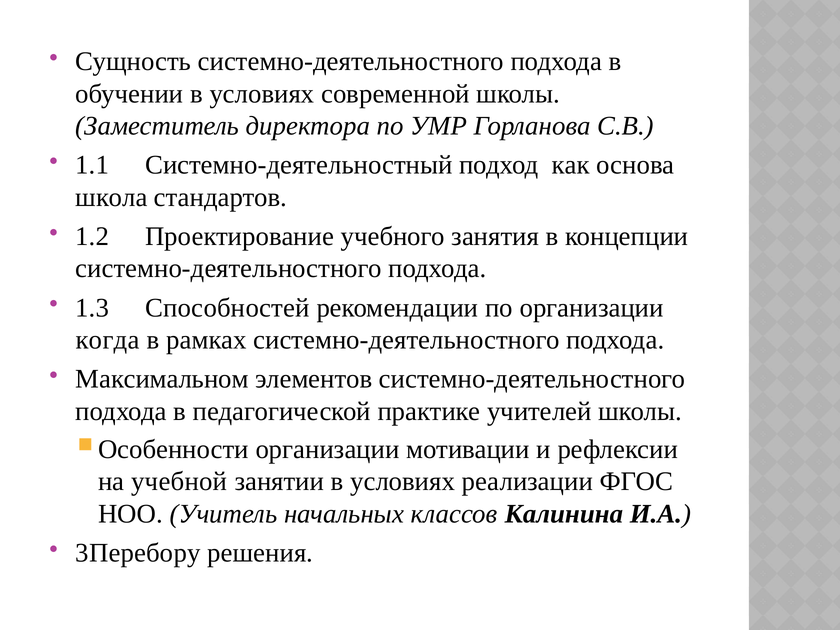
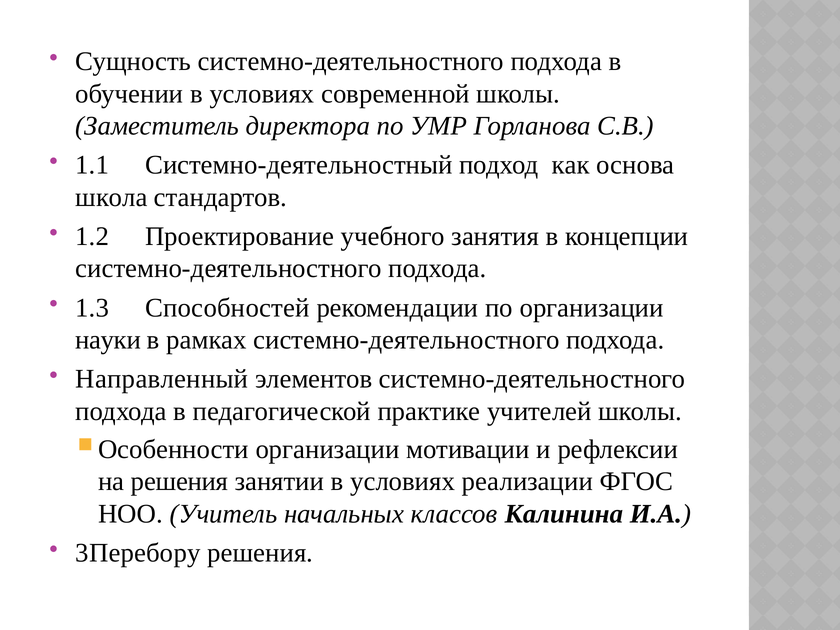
когда: когда -> науки
Максимальном: Максимальном -> Направленный
на учебной: учебной -> решения
